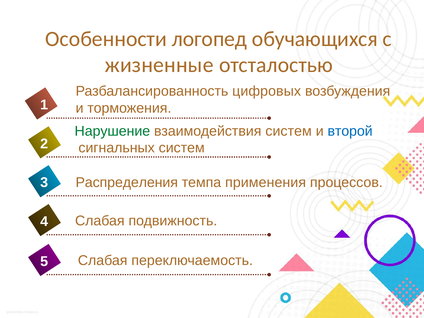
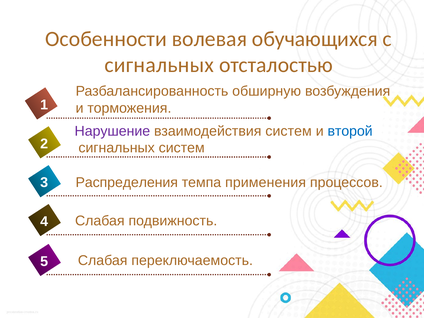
логопед: логопед -> волевая
жизненные at (159, 65): жизненные -> сигнальных
цифровых: цифровых -> обширную
Нарушение colour: green -> purple
